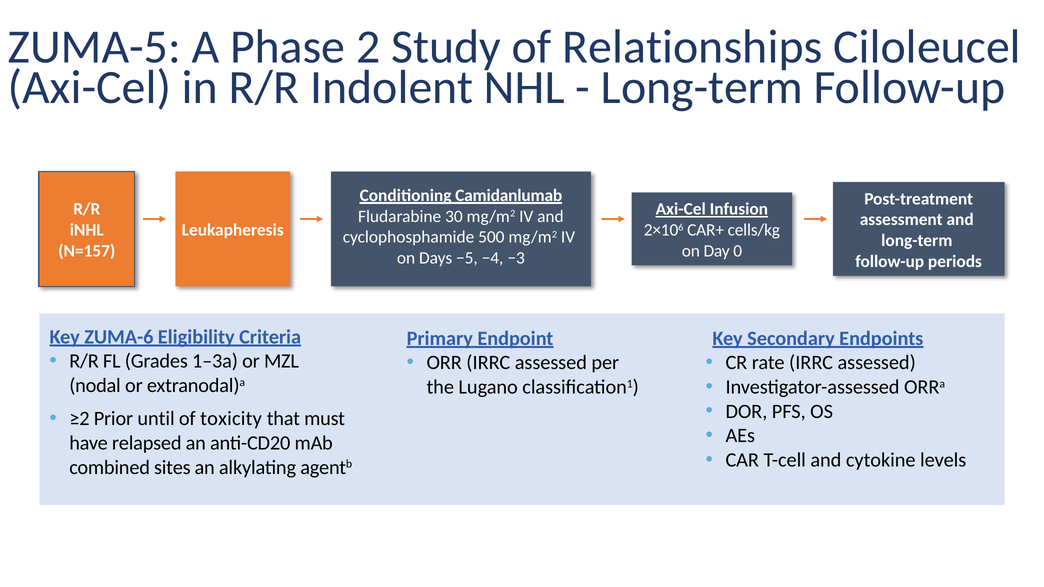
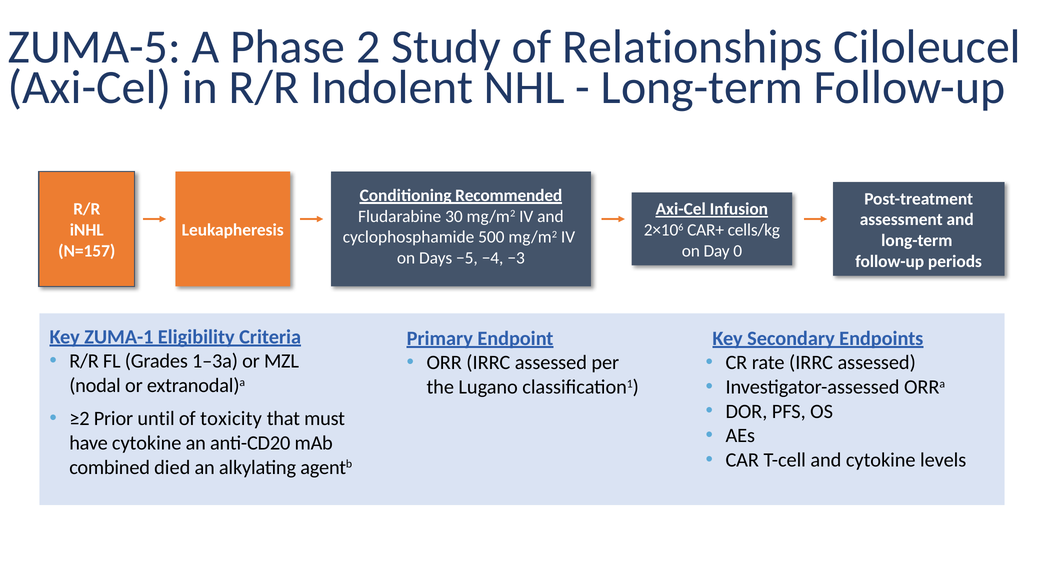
Camidanlumab: Camidanlumab -> Recommended
ZUMA-6: ZUMA-6 -> ZUMA-1
have relapsed: relapsed -> cytokine
sites: sites -> died
